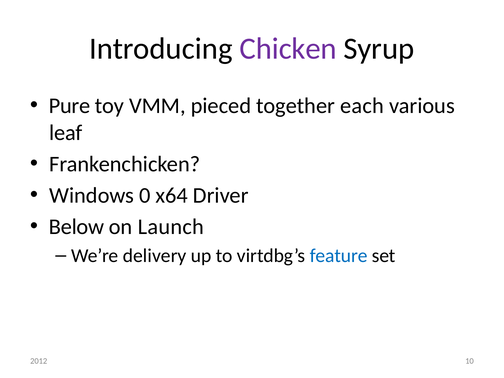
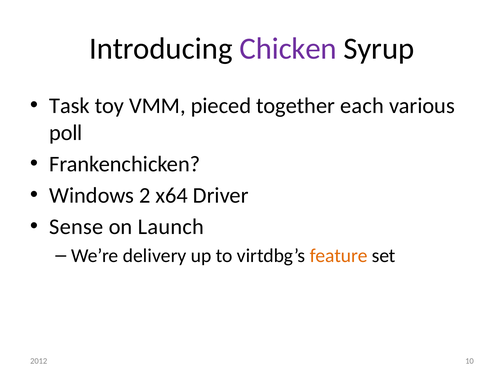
Pure: Pure -> Task
leaf: leaf -> poll
0: 0 -> 2
Below: Below -> Sense
feature colour: blue -> orange
